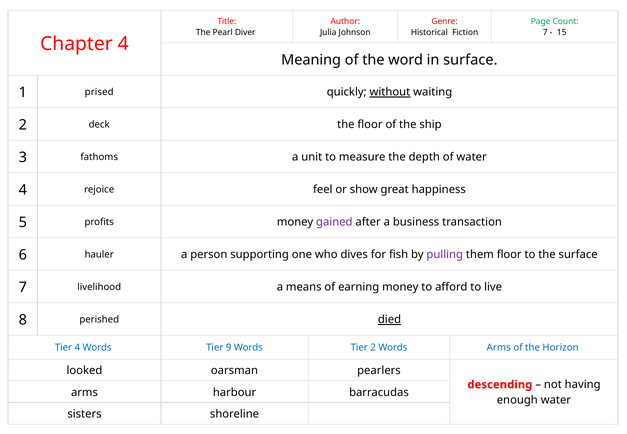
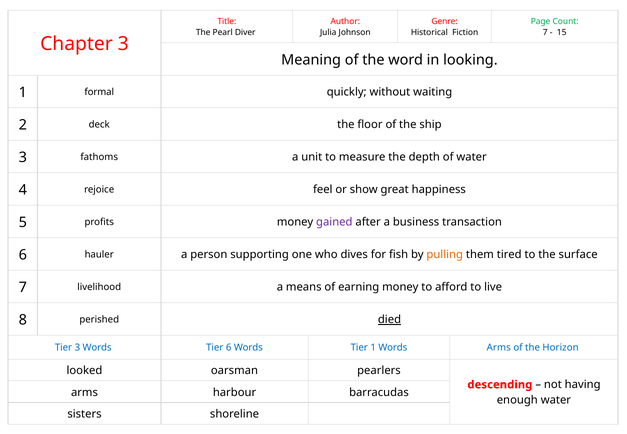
Chapter 4: 4 -> 3
in surface: surface -> looking
prised: prised -> formal
without underline: present -> none
pulling colour: purple -> orange
them floor: floor -> tired
Tier 4: 4 -> 3
Tier 9: 9 -> 6
Tier 2: 2 -> 1
